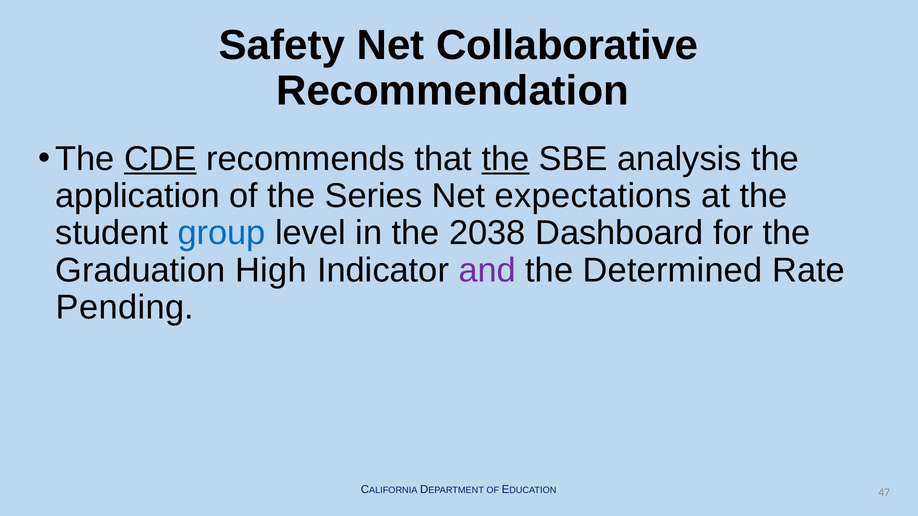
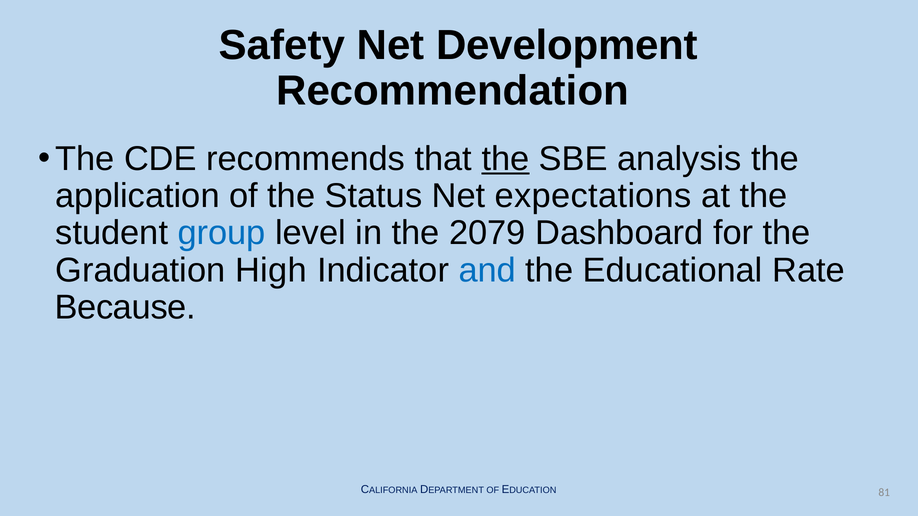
Collaborative: Collaborative -> Development
CDE underline: present -> none
Series: Series -> Status
2038: 2038 -> 2079
and colour: purple -> blue
Determined: Determined -> Educational
Pending: Pending -> Because
47: 47 -> 81
